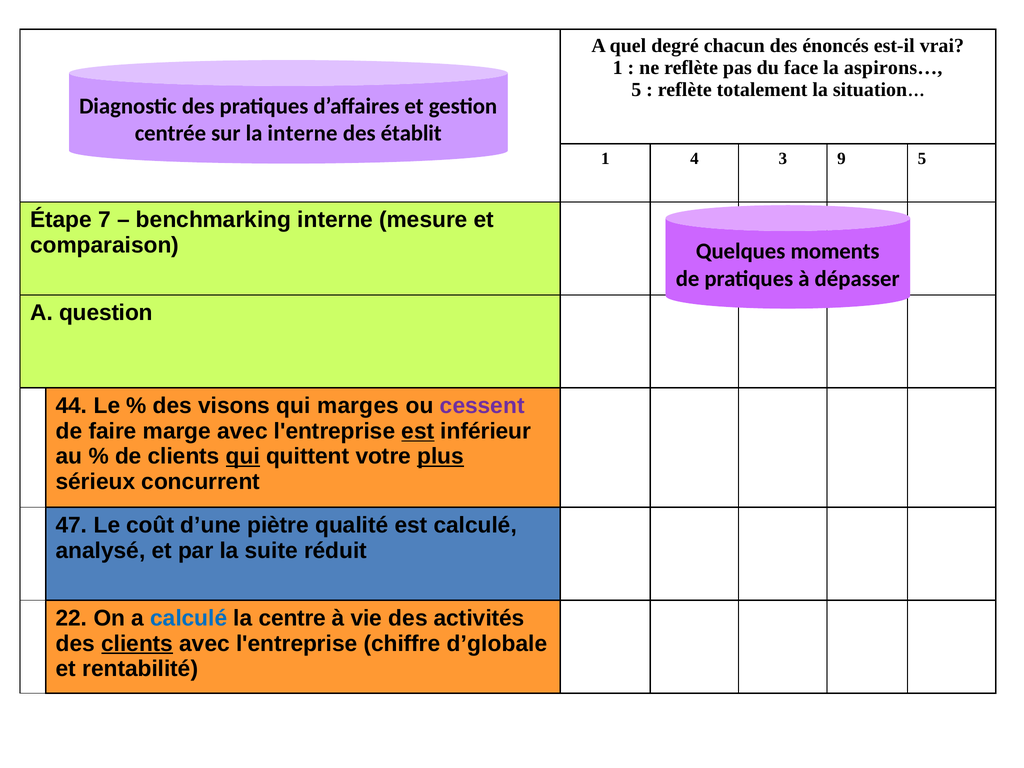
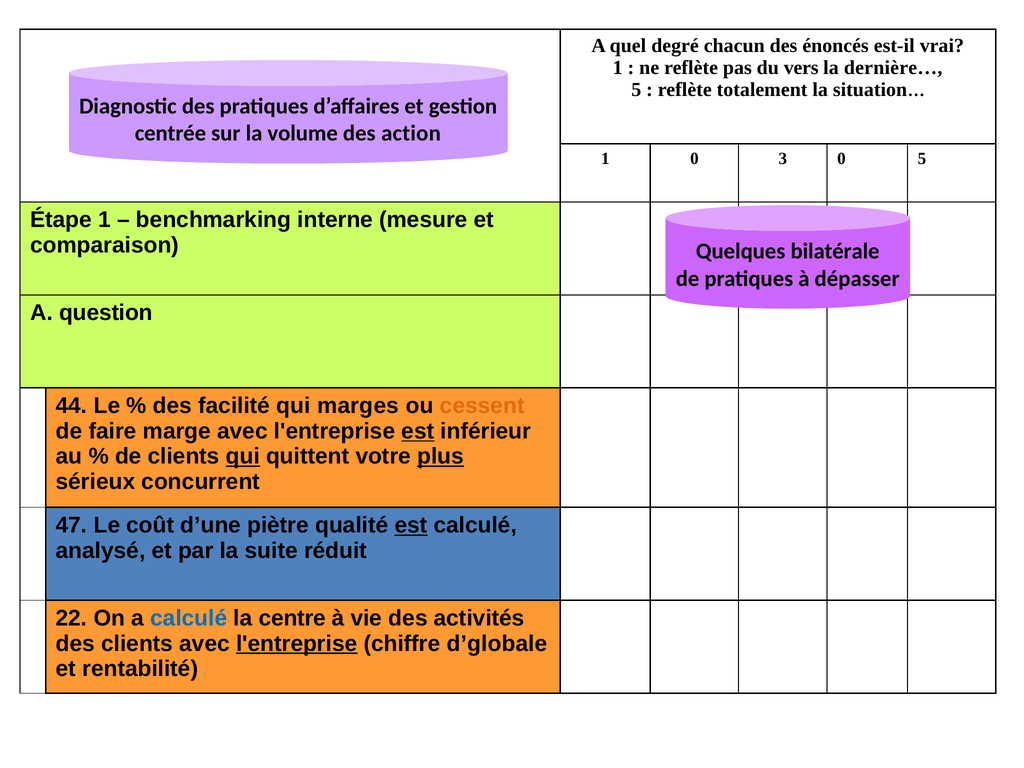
face: face -> vers
aspirons…: aspirons… -> dernière…
la interne: interne -> volume
établit: établit -> action
1 4: 4 -> 0
3 9: 9 -> 0
Étape 7: 7 -> 1
moments: moments -> bilatérale
visons: visons -> facilité
cessent colour: purple -> orange
est at (411, 525) underline: none -> present
clients at (137, 644) underline: present -> none
l'entreprise at (297, 644) underline: none -> present
